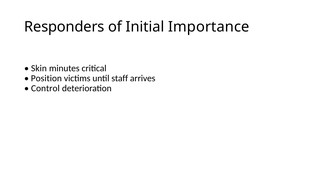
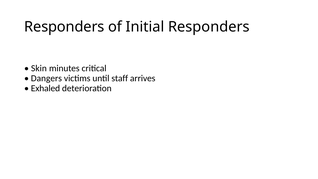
Initial Importance: Importance -> Responders
Position: Position -> Dangers
Control: Control -> Exhaled
